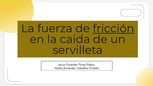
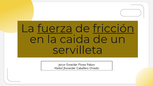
fuerza underline: none -> present
